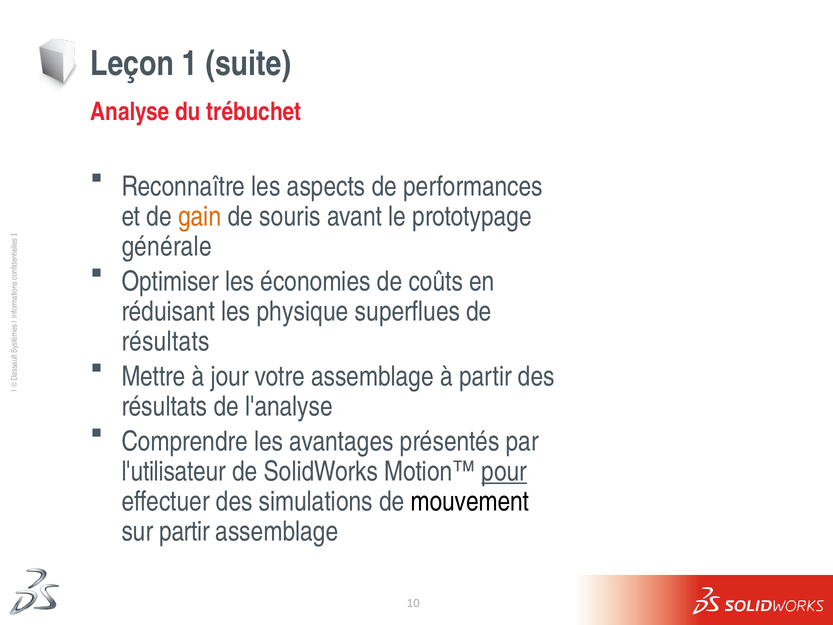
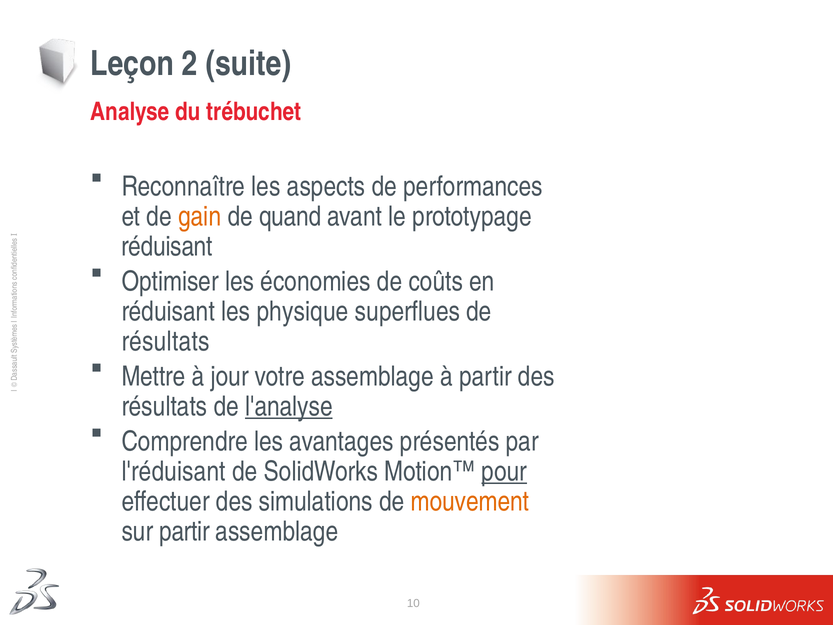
1: 1 -> 2
souris: souris -> quand
générale at (167, 246): générale -> réduisant
l'analyse underline: none -> present
l'utilisateur: l'utilisateur -> l'réduisant
mouvement colour: black -> orange
